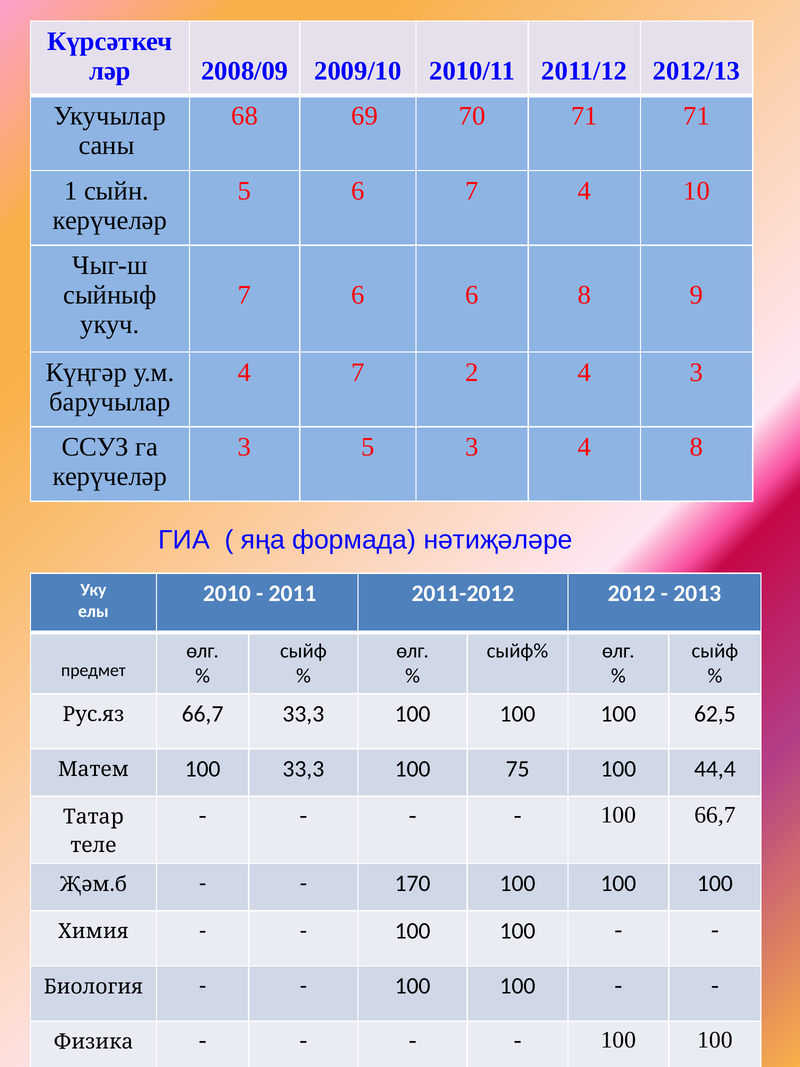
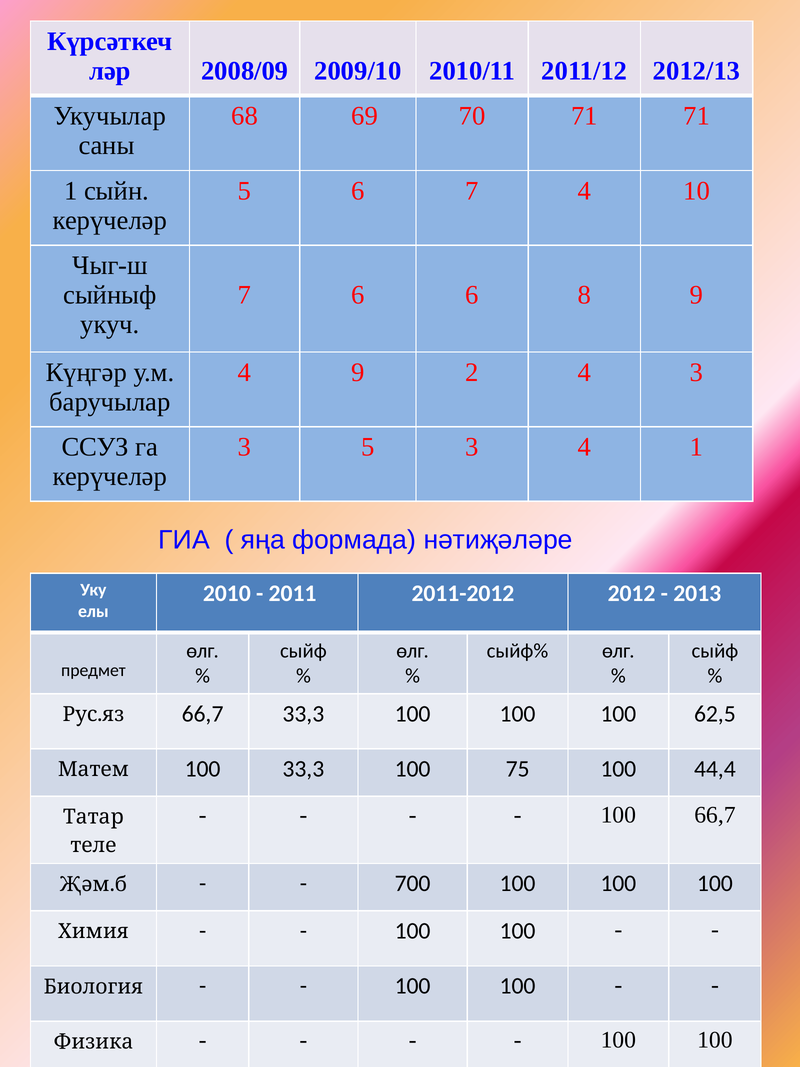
4 7: 7 -> 9
4 8: 8 -> 1
170: 170 -> 700
